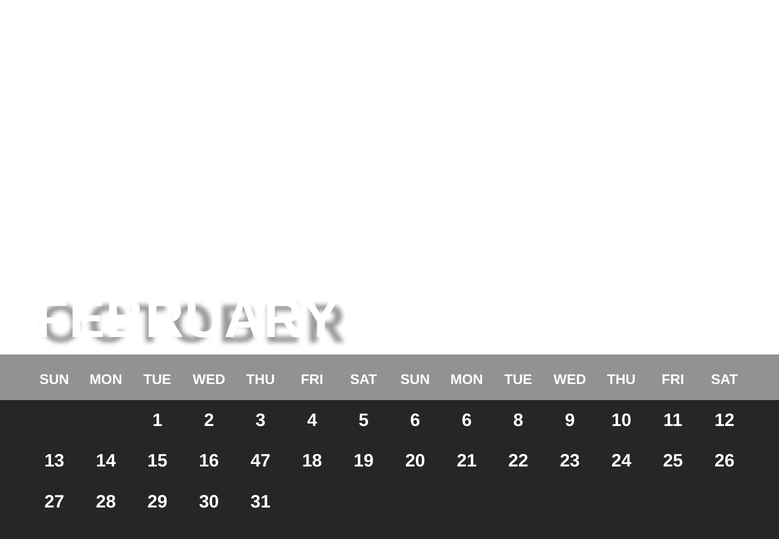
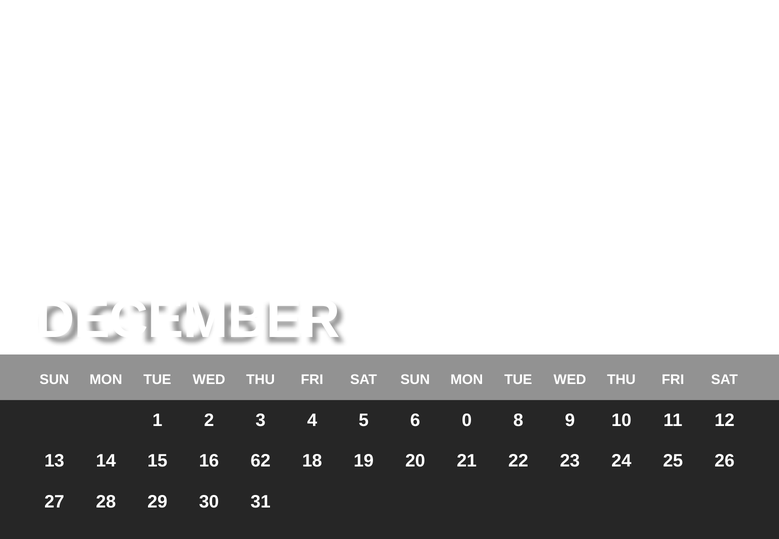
FEBRUARY: FEBRUARY -> DECEMBER
6 6: 6 -> 0
47: 47 -> 62
